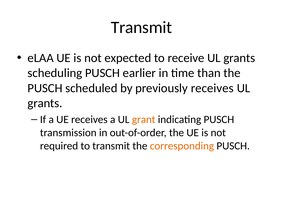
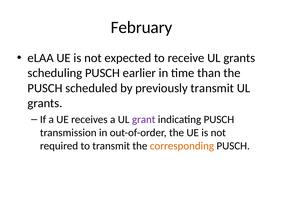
Transmit at (142, 27): Transmit -> February
previously receives: receives -> transmit
grant colour: orange -> purple
